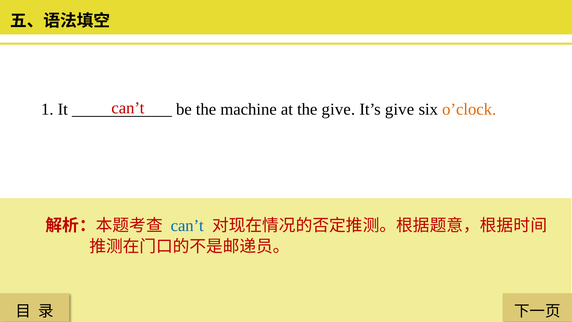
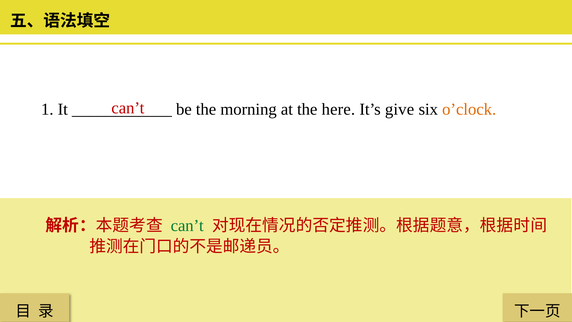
machine: machine -> morning
the give: give -> here
can’t at (187, 225) colour: blue -> green
